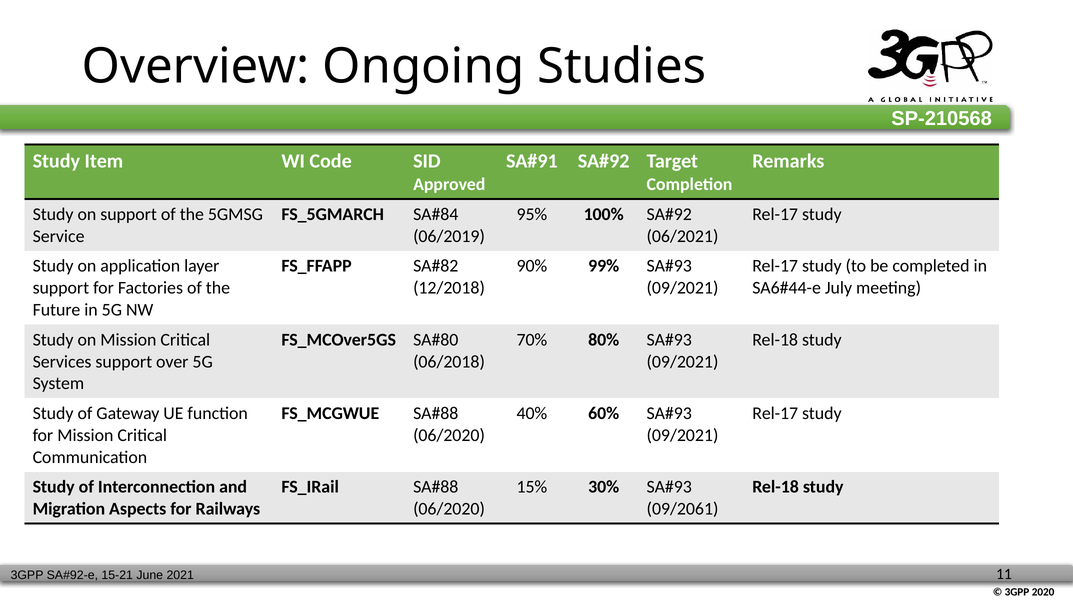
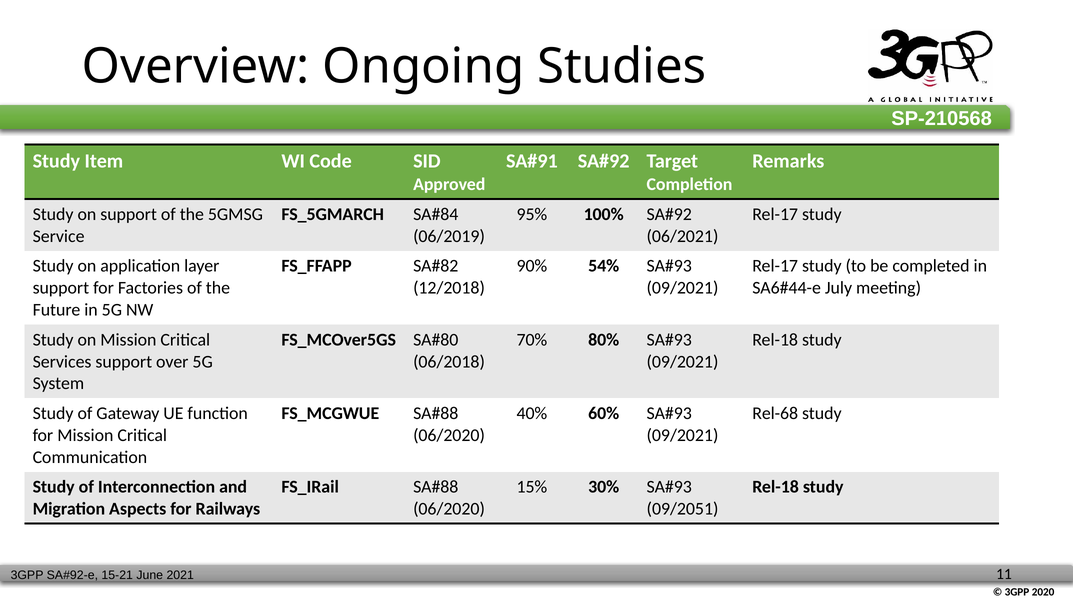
99%: 99% -> 54%
Rel-17 at (775, 413): Rel-17 -> Rel-68
09/2061: 09/2061 -> 09/2051
